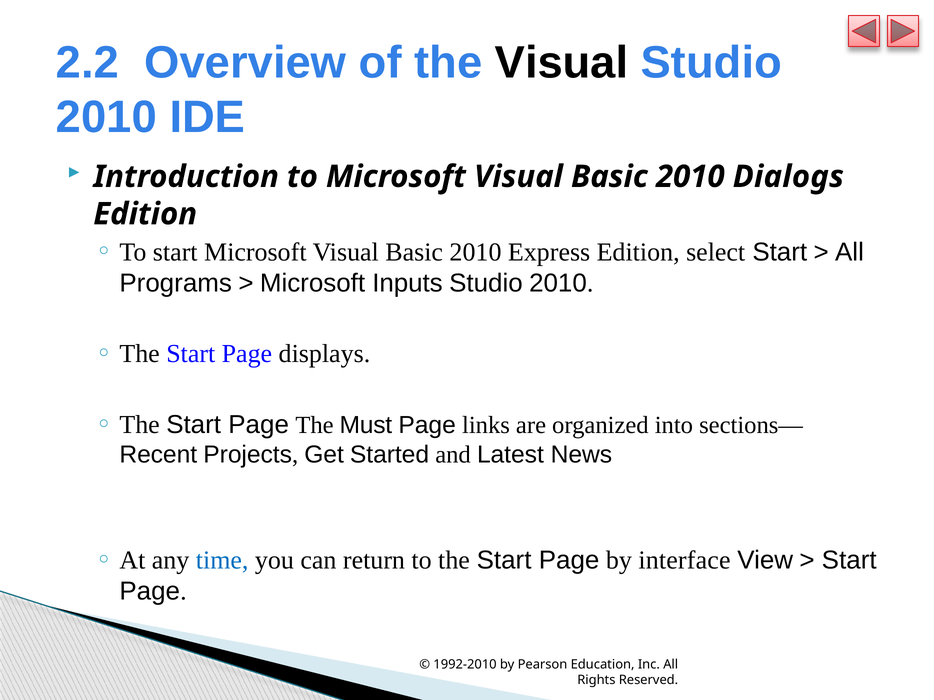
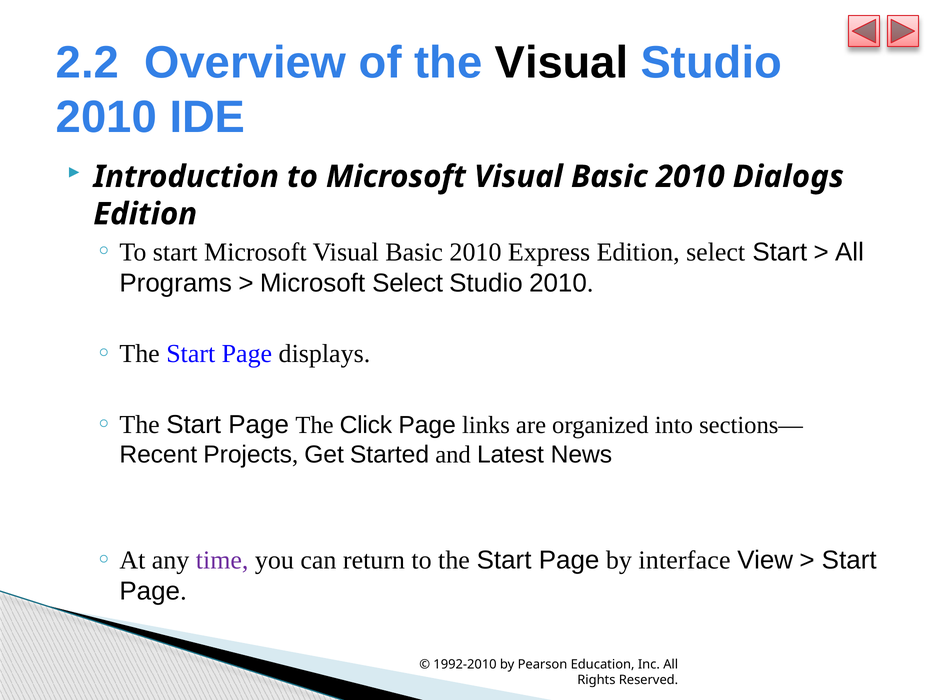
Microsoft Inputs: Inputs -> Select
Must: Must -> Click
time colour: blue -> purple
